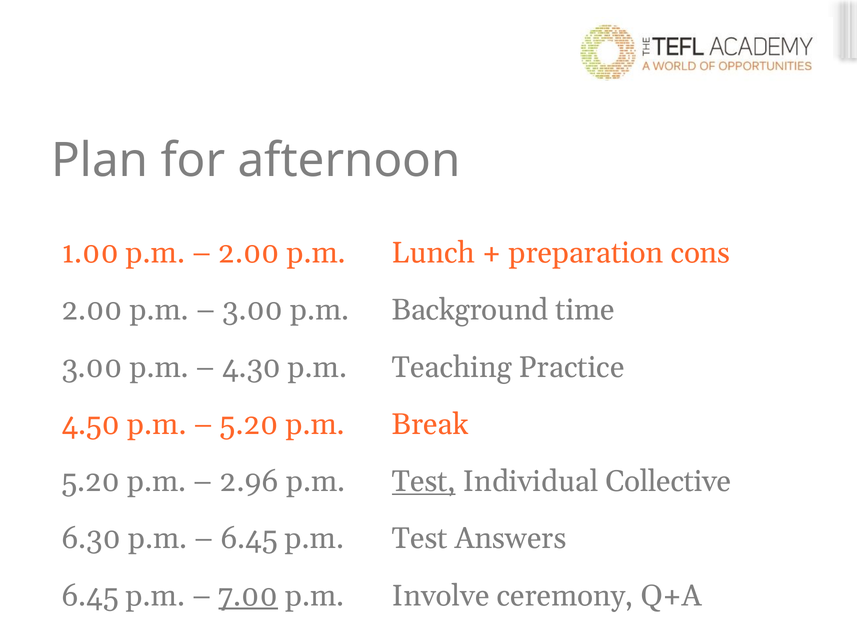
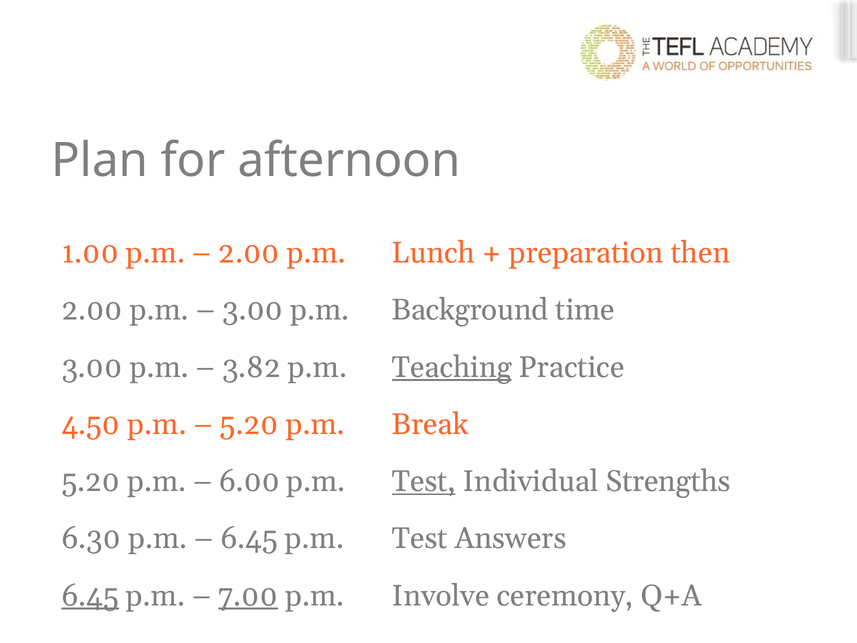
cons: cons -> then
4.30: 4.30 -> 3.82
Teaching underline: none -> present
2.96: 2.96 -> 6.00
Collective: Collective -> Strengths
6.45 at (90, 596) underline: none -> present
